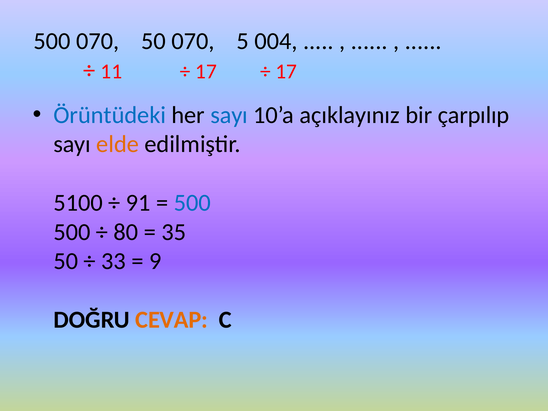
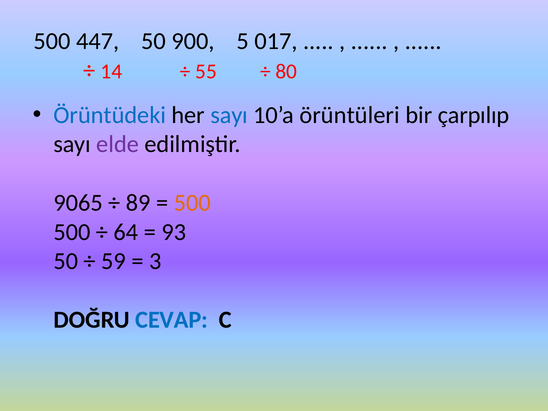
500 070: 070 -> 447
50 070: 070 -> 900
004: 004 -> 017
11: 11 -> 14
17 at (206, 72): 17 -> 55
17 at (286, 72): 17 -> 80
açıklayınız: açıklayınız -> örüntüleri
elde colour: orange -> purple
5100: 5100 -> 9065
91: 91 -> 89
500 at (192, 203) colour: blue -> orange
80: 80 -> 64
35: 35 -> 93
33: 33 -> 59
9: 9 -> 3
CEVAP colour: orange -> blue
